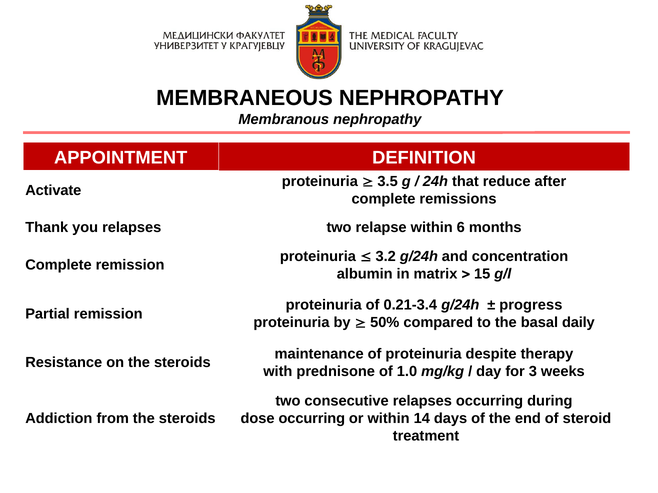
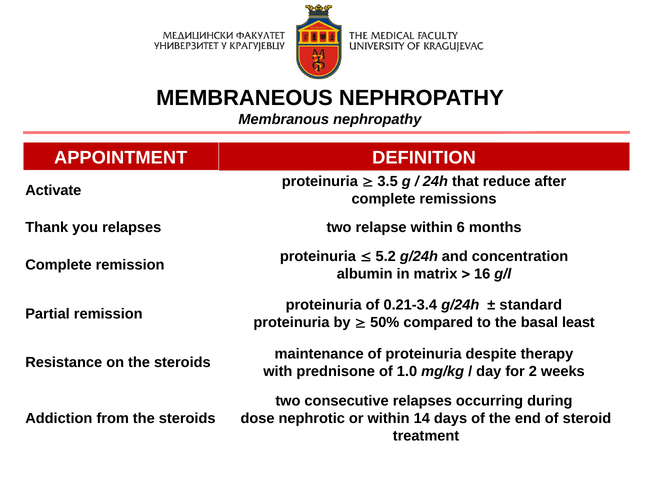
3.2: 3.2 -> 5.2
15: 15 -> 16
progress: progress -> standard
daily: daily -> least
3: 3 -> 2
dose occurring: occurring -> nephrotic
